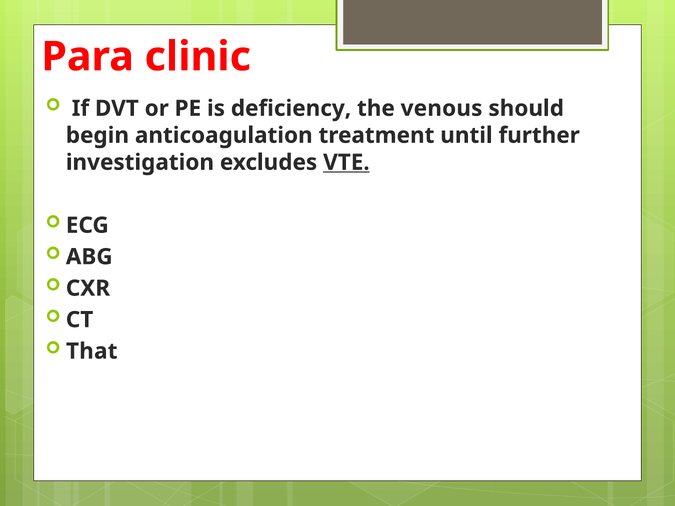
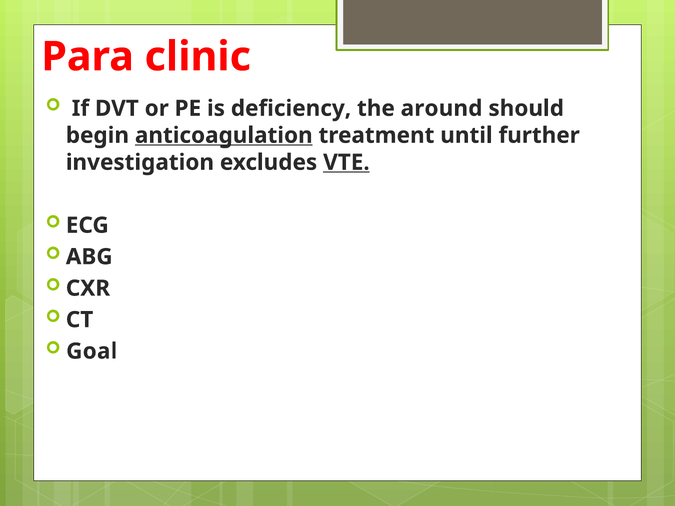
venous: venous -> around
anticoagulation underline: none -> present
That: That -> Goal
